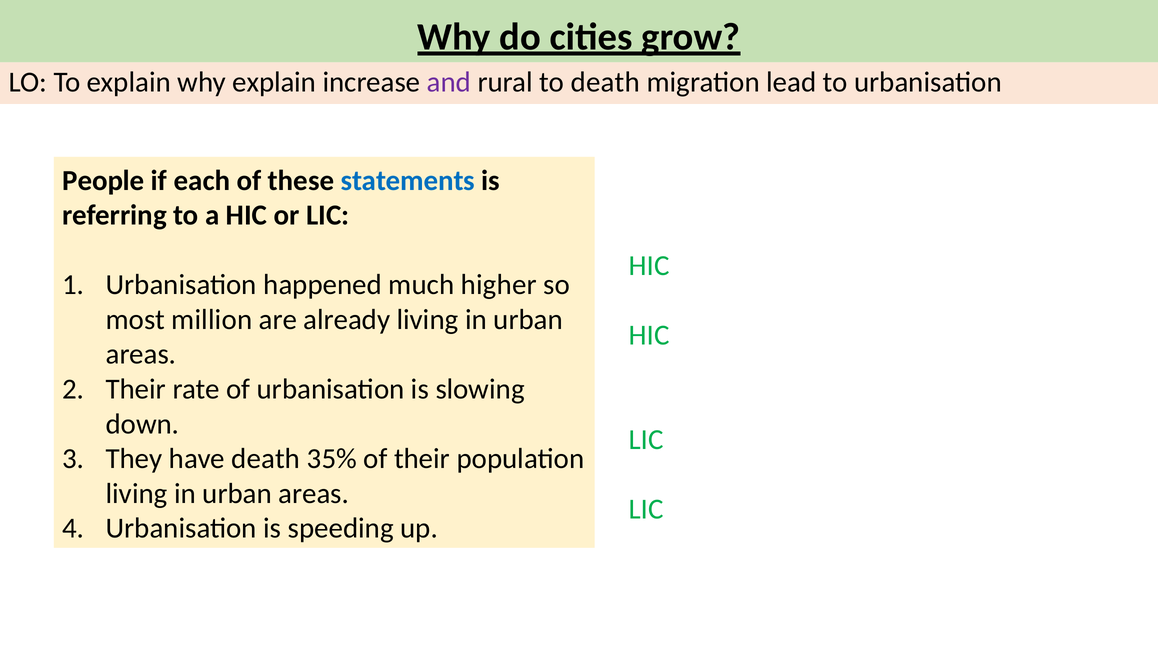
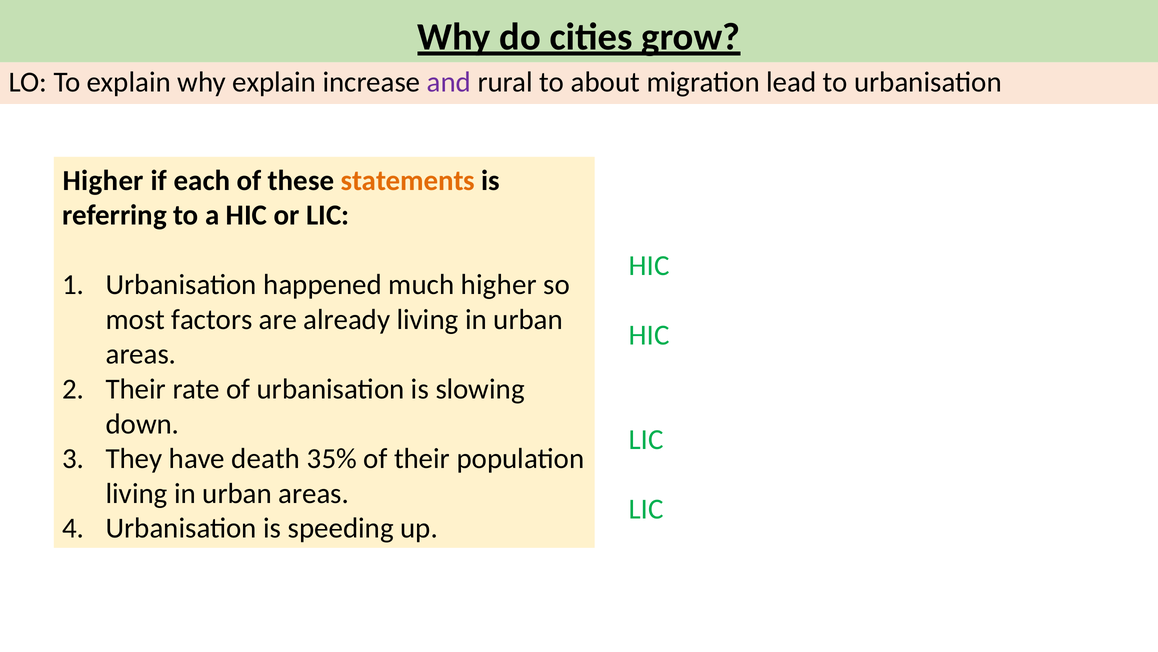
to death: death -> about
People at (103, 180): People -> Higher
statements colour: blue -> orange
million: million -> factors
